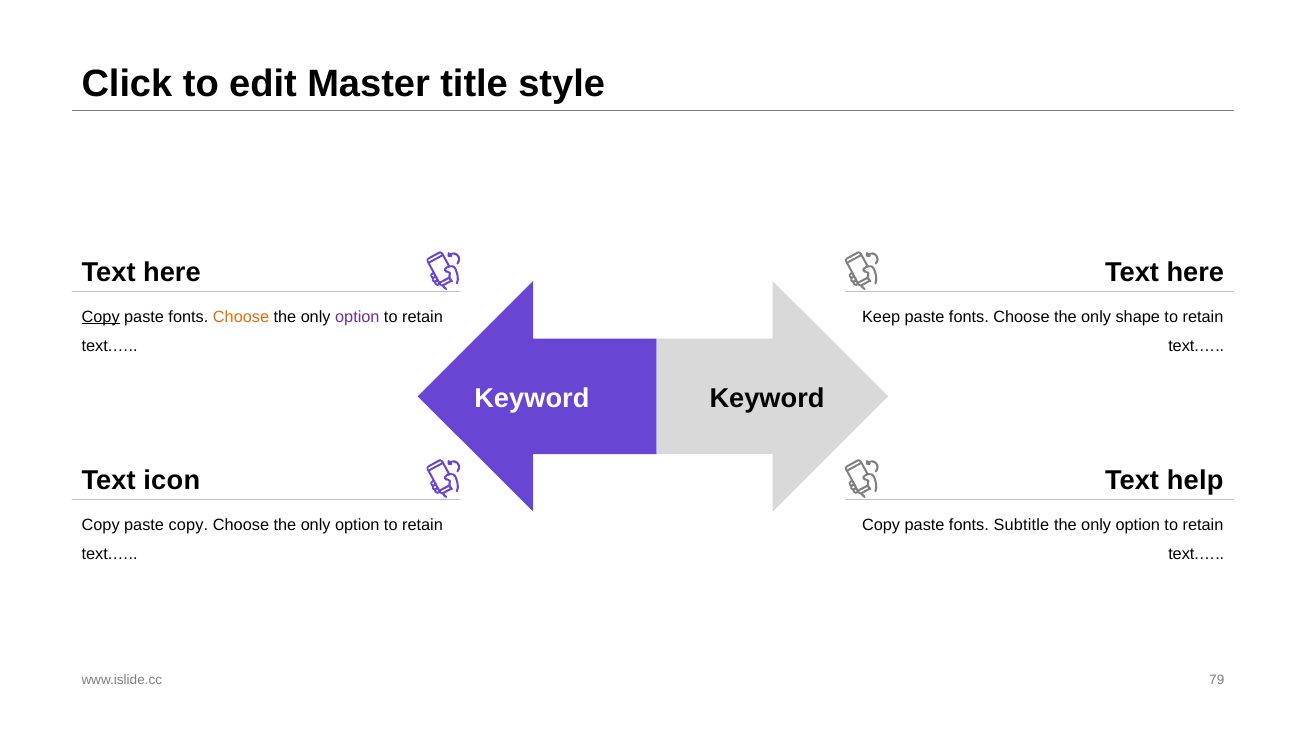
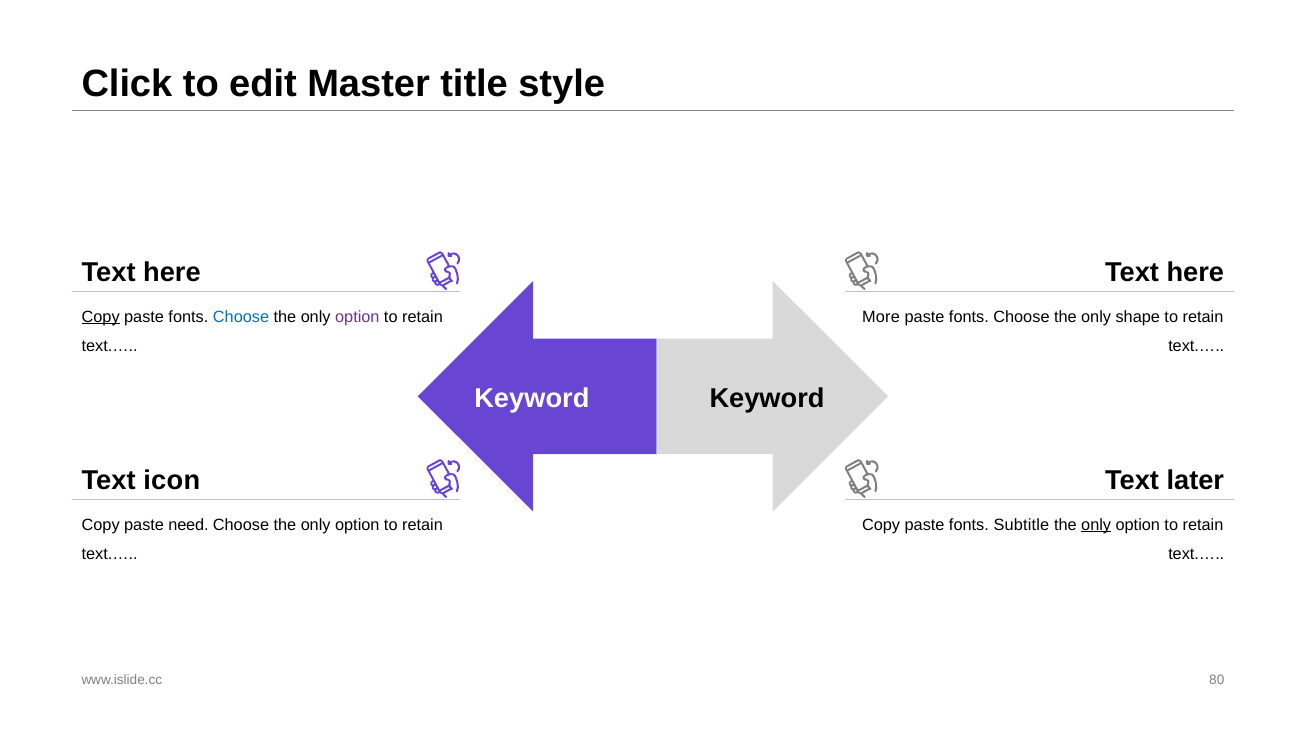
Choose at (241, 317) colour: orange -> blue
Keep: Keep -> More
help: help -> later
paste copy: copy -> need
only at (1096, 525) underline: none -> present
79: 79 -> 80
